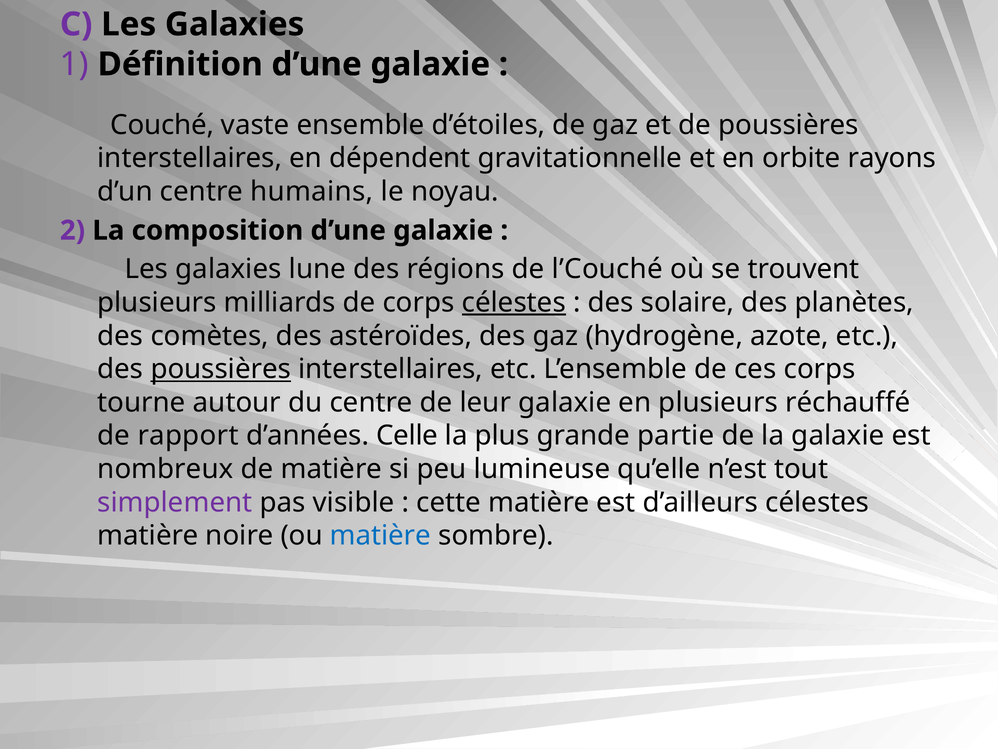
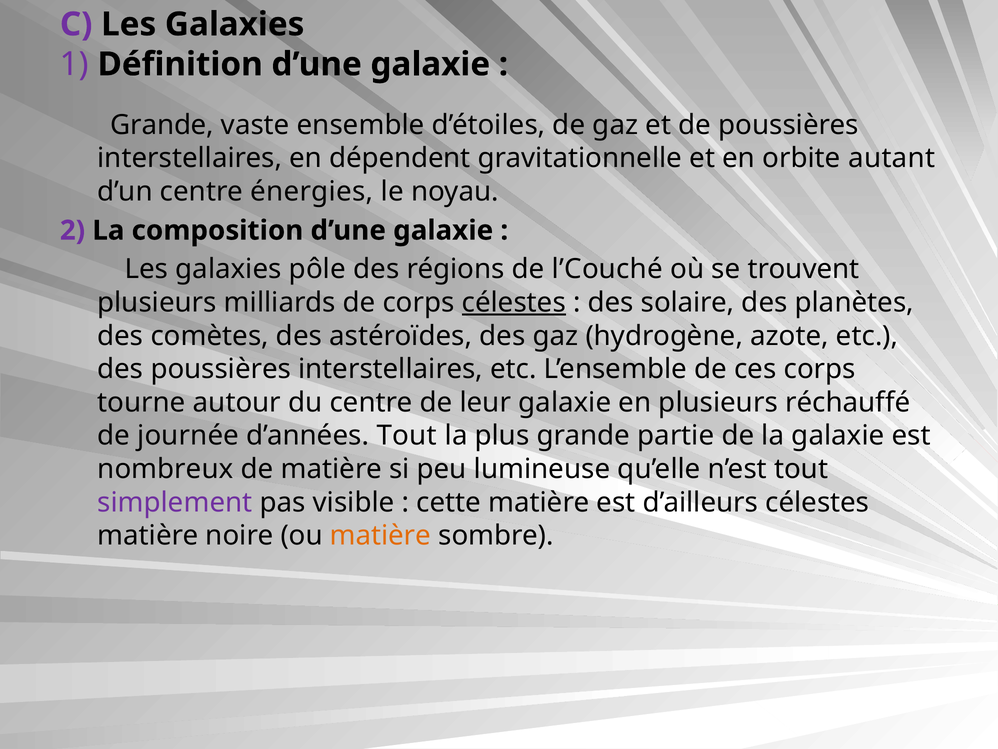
Couché at (162, 125): Couché -> Grande
rayons: rayons -> autant
humains: humains -> énergies
lune: lune -> pôle
poussières at (221, 369) underline: present -> none
rapport: rapport -> journée
d’années Celle: Celle -> Tout
matière at (380, 535) colour: blue -> orange
